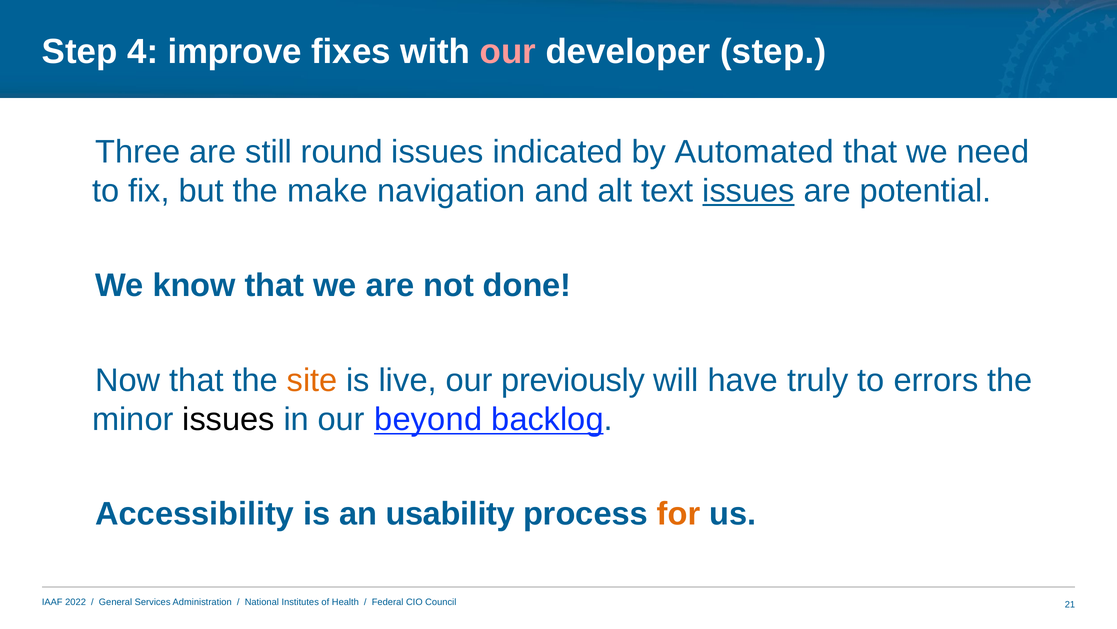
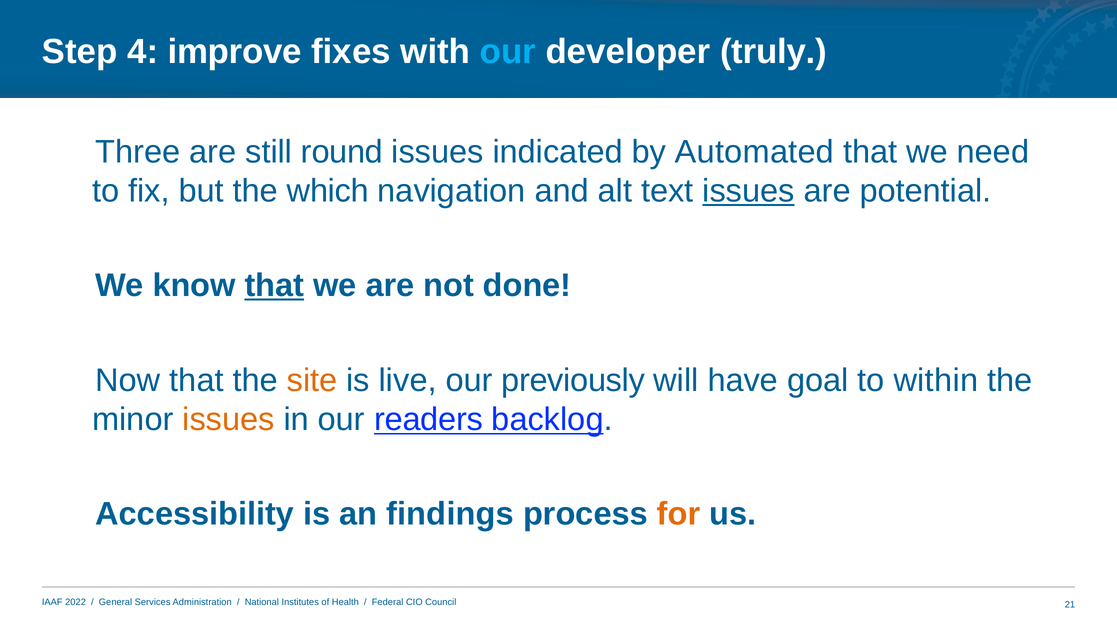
our at (508, 52) colour: pink -> light blue
developer step: step -> truly
make: make -> which
that at (274, 285) underline: none -> present
truly: truly -> goal
errors: errors -> within
issues at (229, 419) colour: black -> orange
beyond: beyond -> readers
usability: usability -> findings
